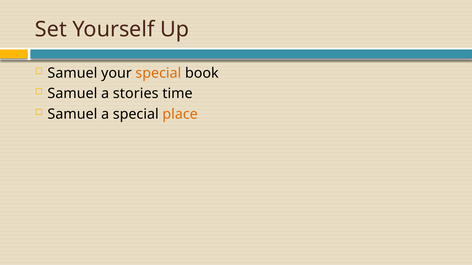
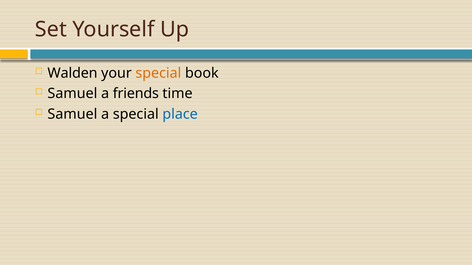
Samuel at (72, 73): Samuel -> Walden
stories: stories -> friends
place colour: orange -> blue
